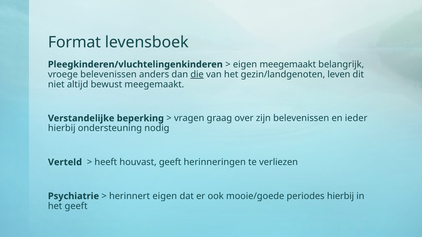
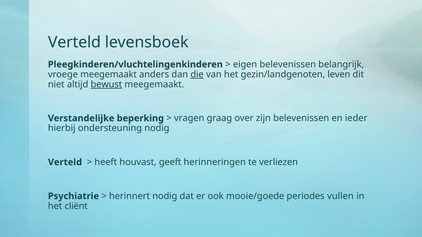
Format at (74, 43): Format -> Verteld
eigen meegemaakt: meegemaakt -> belevenissen
vroege belevenissen: belevenissen -> meegemaakt
bewust underline: none -> present
herinnert eigen: eigen -> nodig
periodes hierbij: hierbij -> vullen
het geeft: geeft -> cliënt
